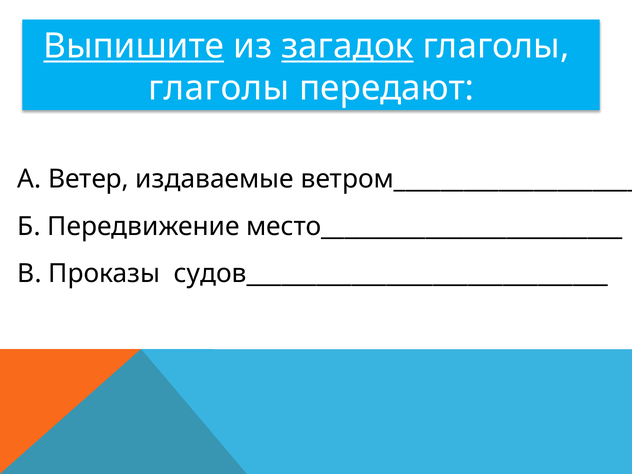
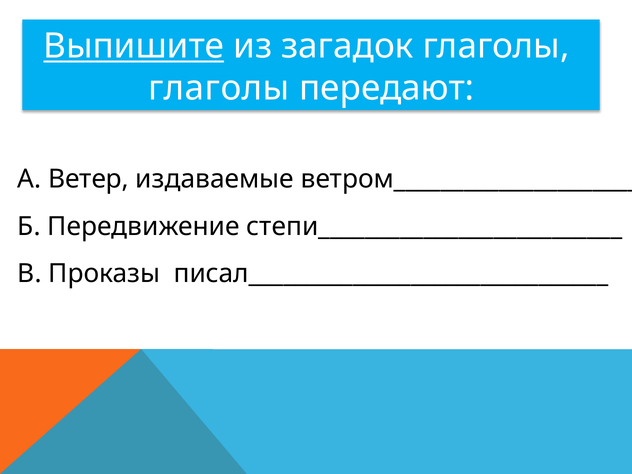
загадок underline: present -> none
место__________________________: место__________________________ -> степи__________________________
судов_______________________________: судов_______________________________ -> писал_______________________________
